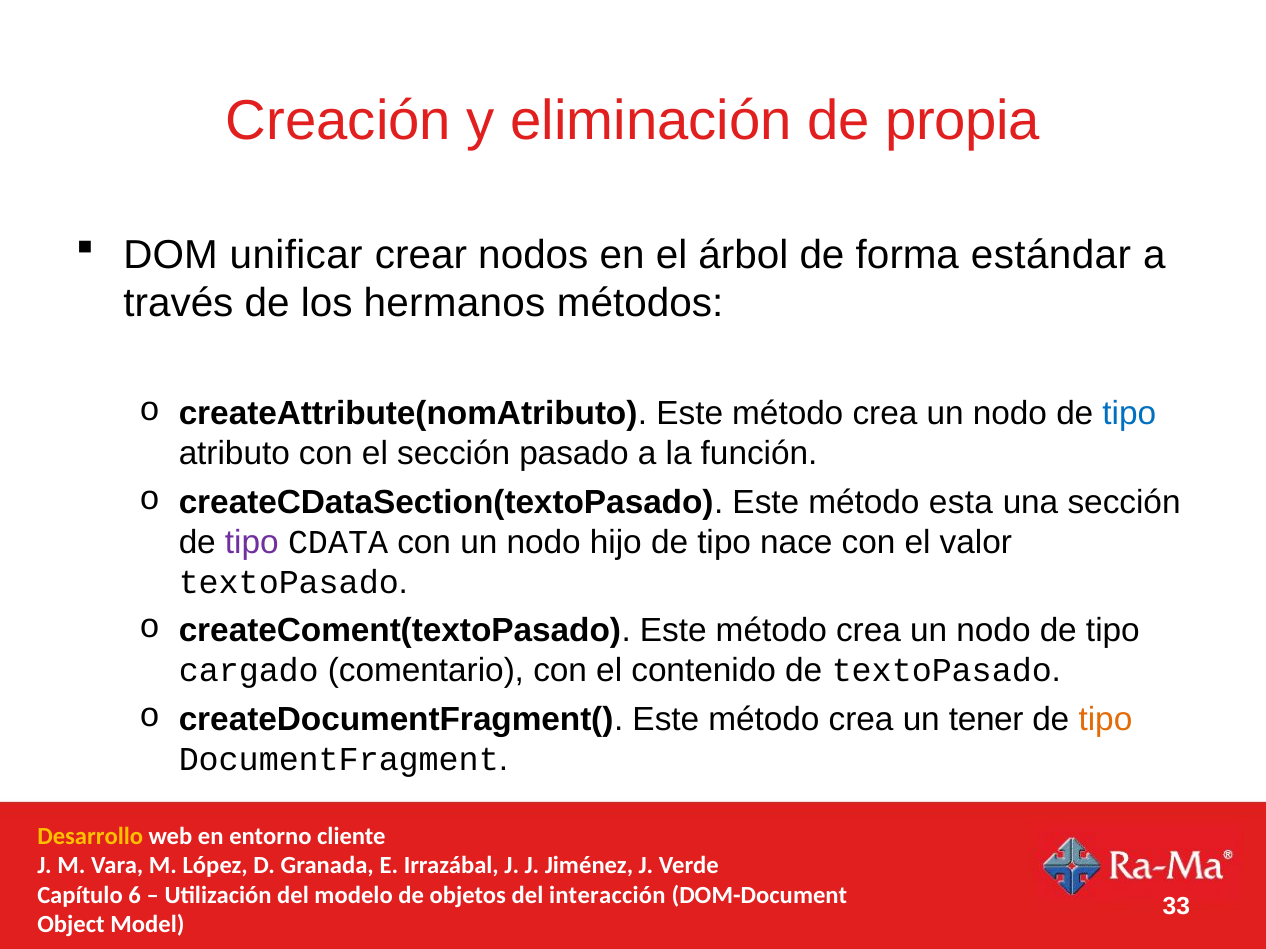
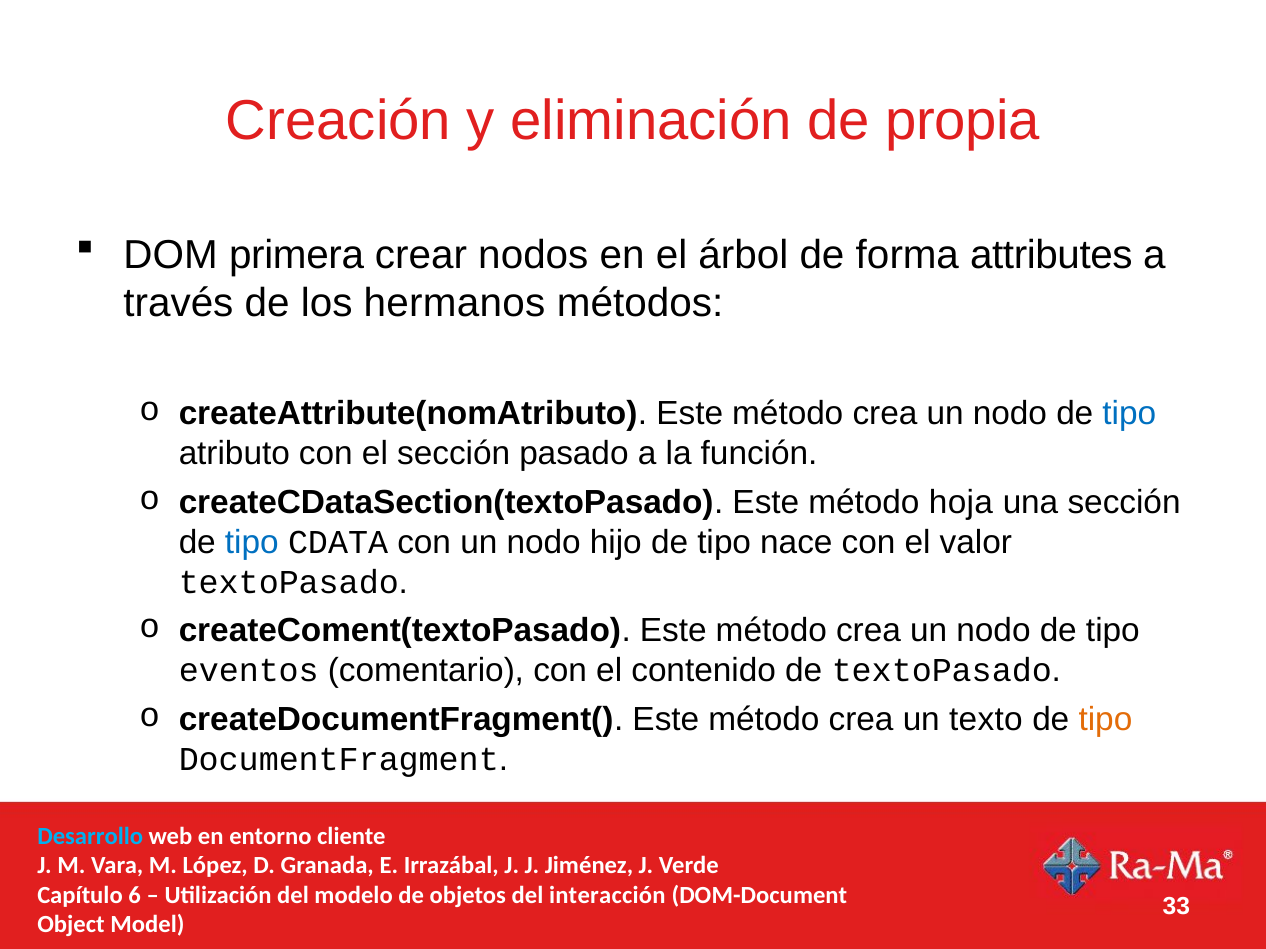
unificar: unificar -> primera
estándar: estándar -> attributes
esta: esta -> hoja
tipo at (252, 543) colour: purple -> blue
cargado: cargado -> eventos
tener: tener -> texto
Desarrollo colour: yellow -> light blue
